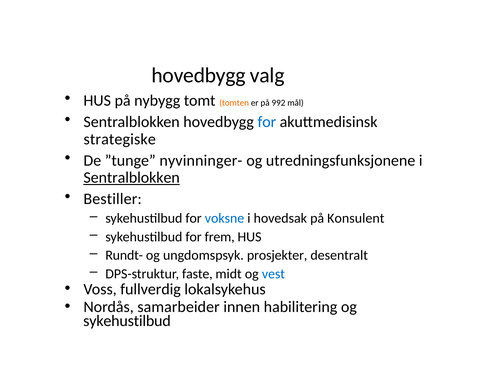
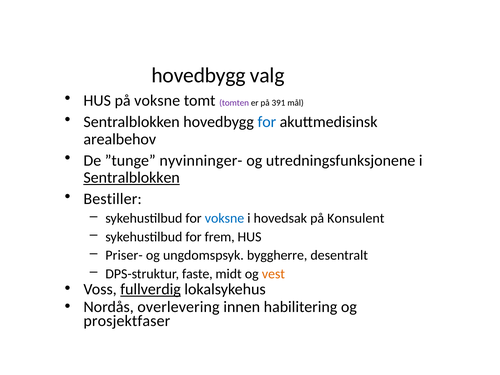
på nybygg: nybygg -> voksne
tomten colour: orange -> purple
992: 992 -> 391
strategiske: strategiske -> arealbehov
Rundt-: Rundt- -> Priser-
prosjekter: prosjekter -> byggherre
vest colour: blue -> orange
fullverdig underline: none -> present
samarbeider: samarbeider -> overlevering
sykehustilbud at (127, 321): sykehustilbud -> prosjektfaser
